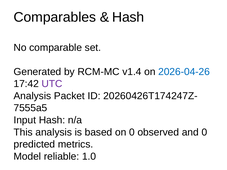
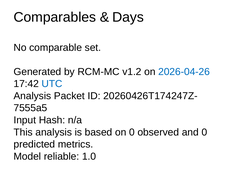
Hash at (128, 17): Hash -> Days
v1.4: v1.4 -> v1.2
UTC colour: purple -> blue
